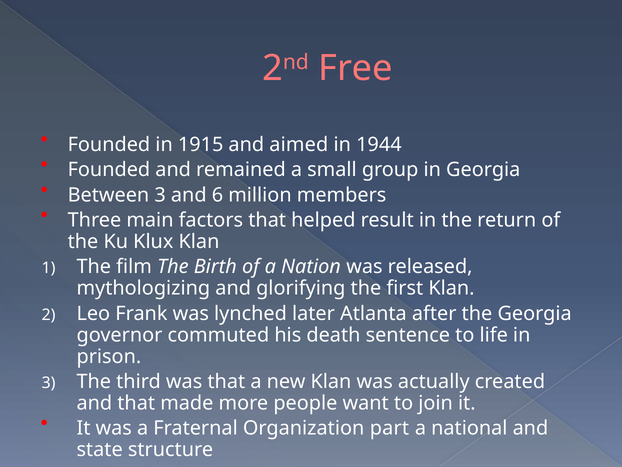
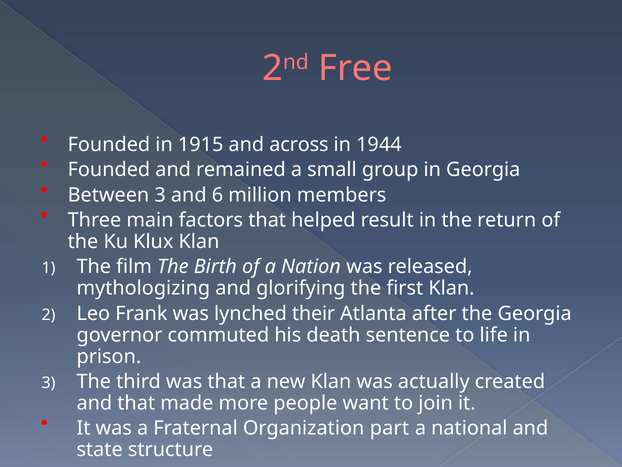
aimed: aimed -> across
later: later -> their
